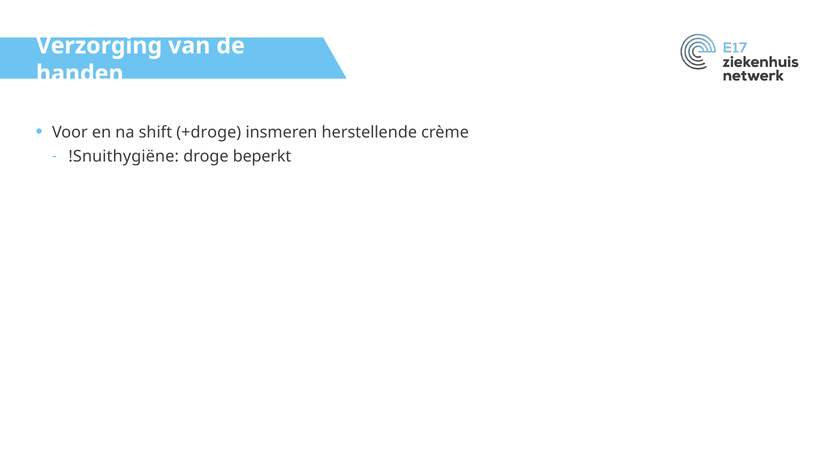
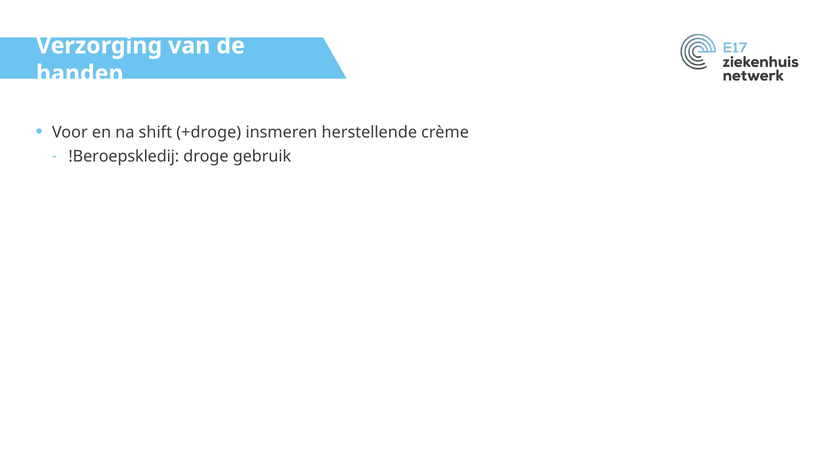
!Snuithygiëne: !Snuithygiëne -> !Beroepskledij
beperkt: beperkt -> gebruik
